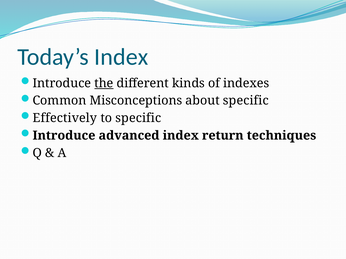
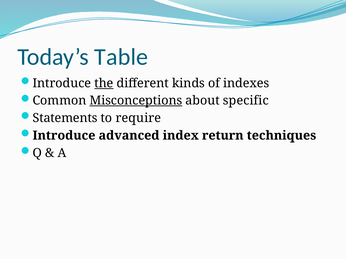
Today’s Index: Index -> Table
Misconceptions underline: none -> present
Effectively: Effectively -> Statements
to specific: specific -> require
